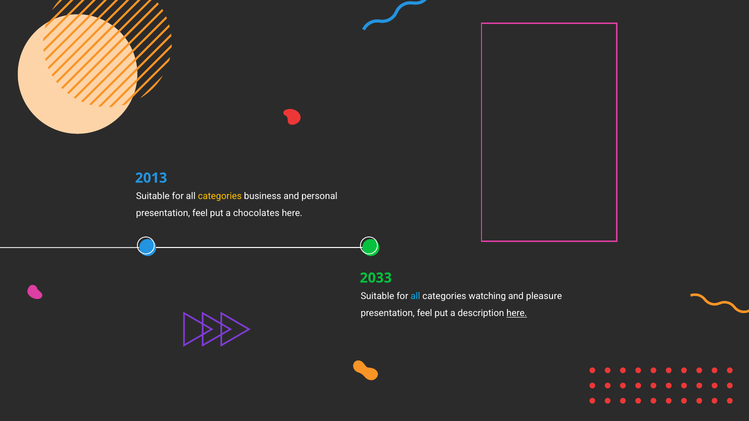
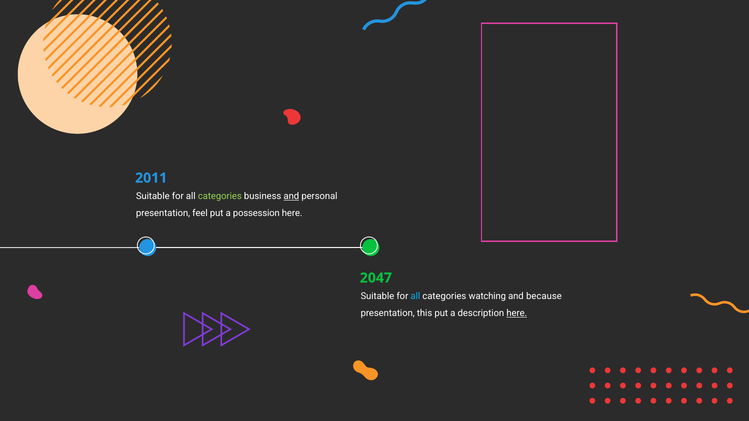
2013: 2013 -> 2011
categories at (220, 196) colour: yellow -> light green
and at (291, 196) underline: none -> present
chocolates: chocolates -> possession
2033: 2033 -> 2047
pleasure: pleasure -> because
feel at (425, 313): feel -> this
